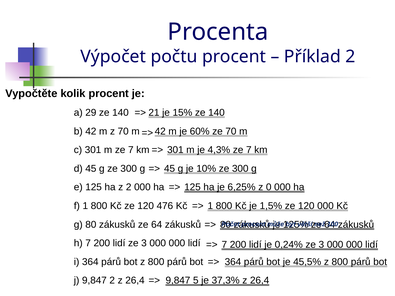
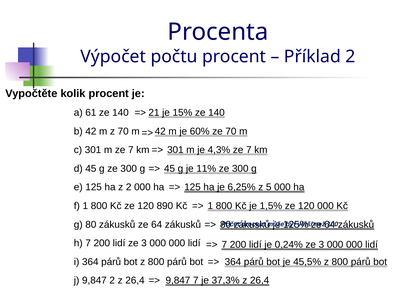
29: 29 -> 61
10%: 10% -> 11%
0: 0 -> 5
476: 476 -> 890
9,847 5: 5 -> 7
